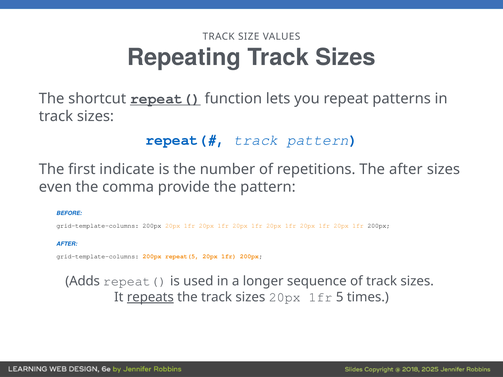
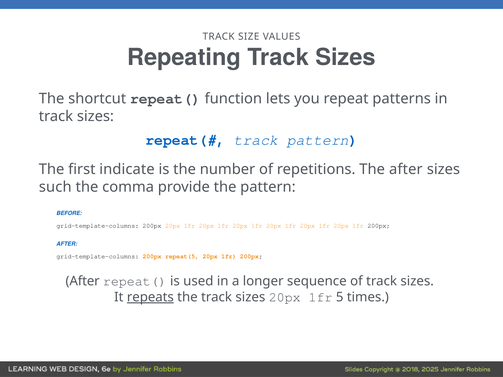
repeat( at (165, 99) underline: present -> none
even: even -> such
Adds at (83, 281): Adds -> After
